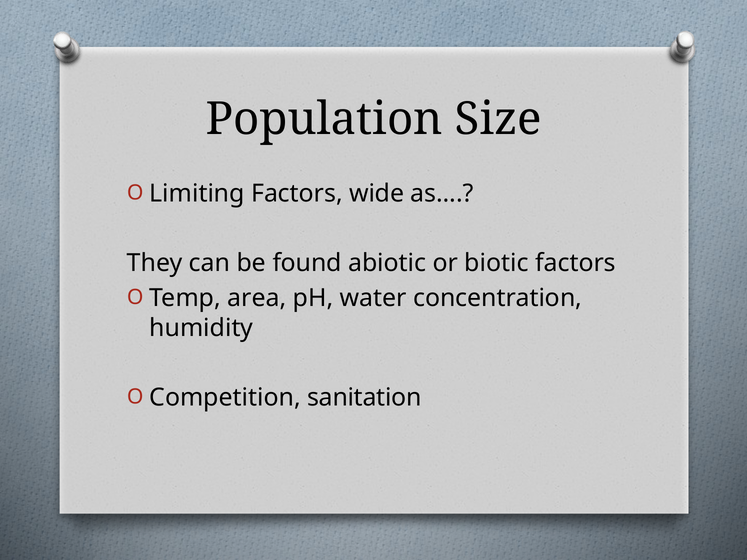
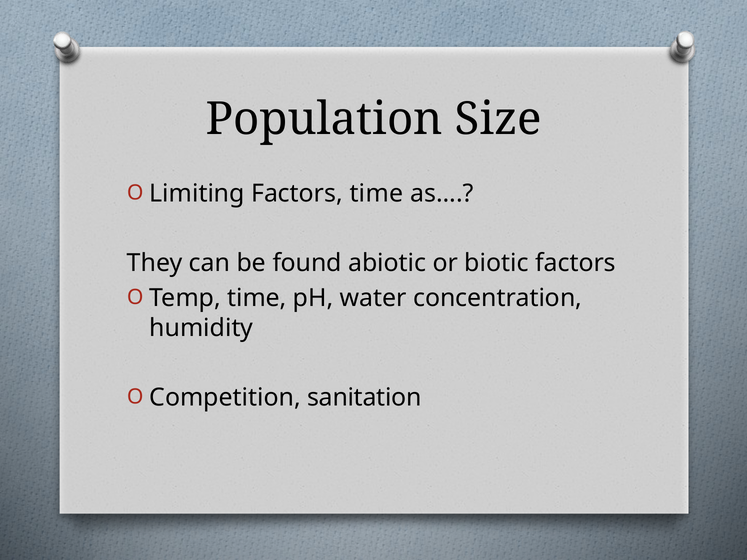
Factors wide: wide -> time
Temp area: area -> time
